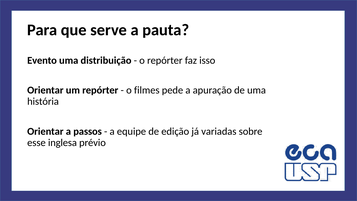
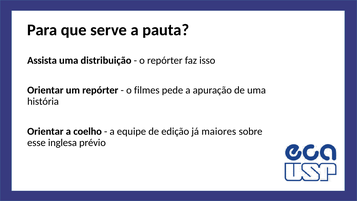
Evento: Evento -> Assista
passos: passos -> coelho
variadas: variadas -> maiores
